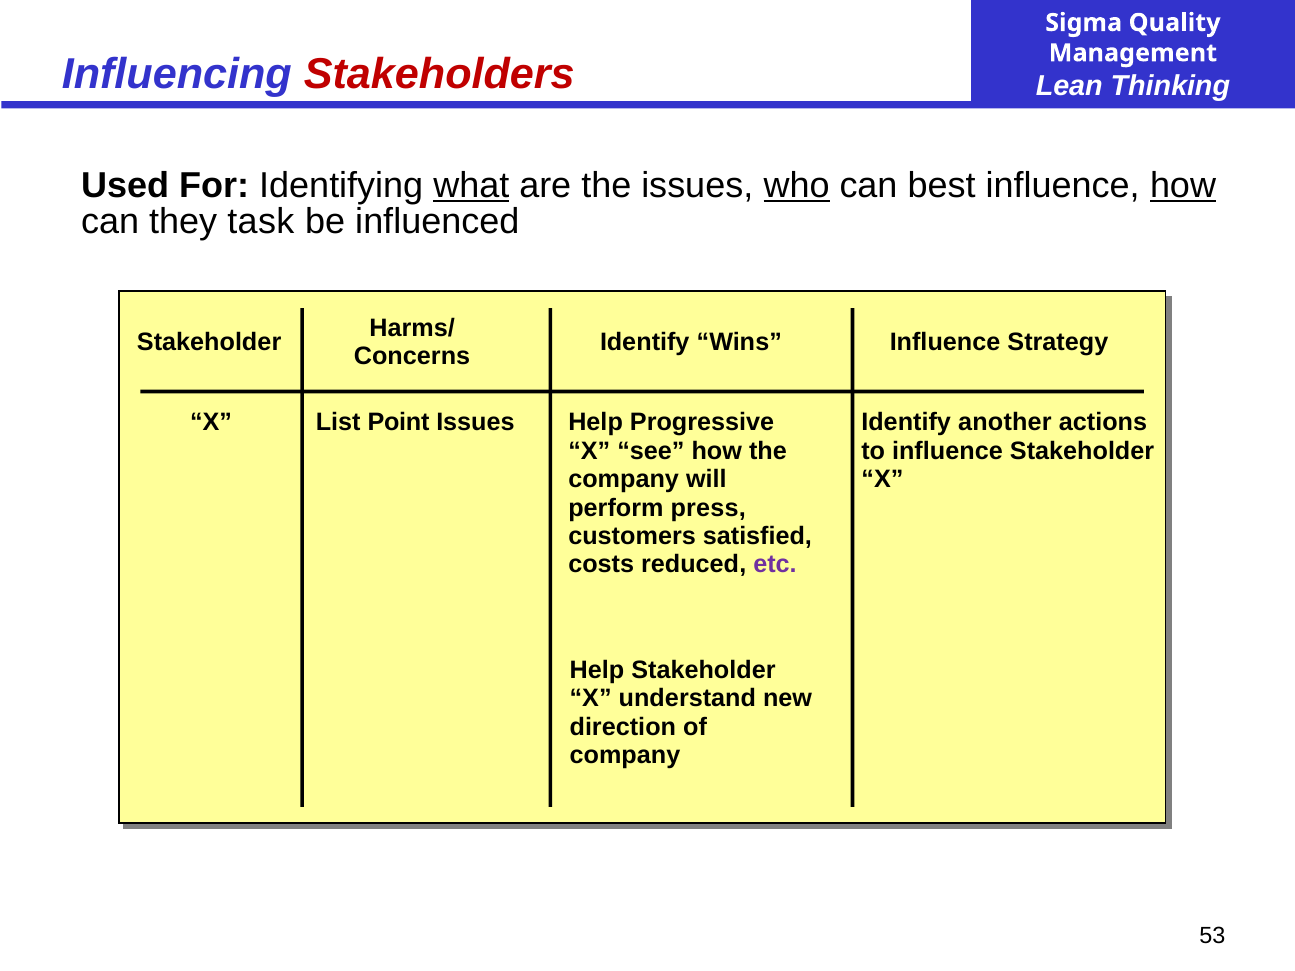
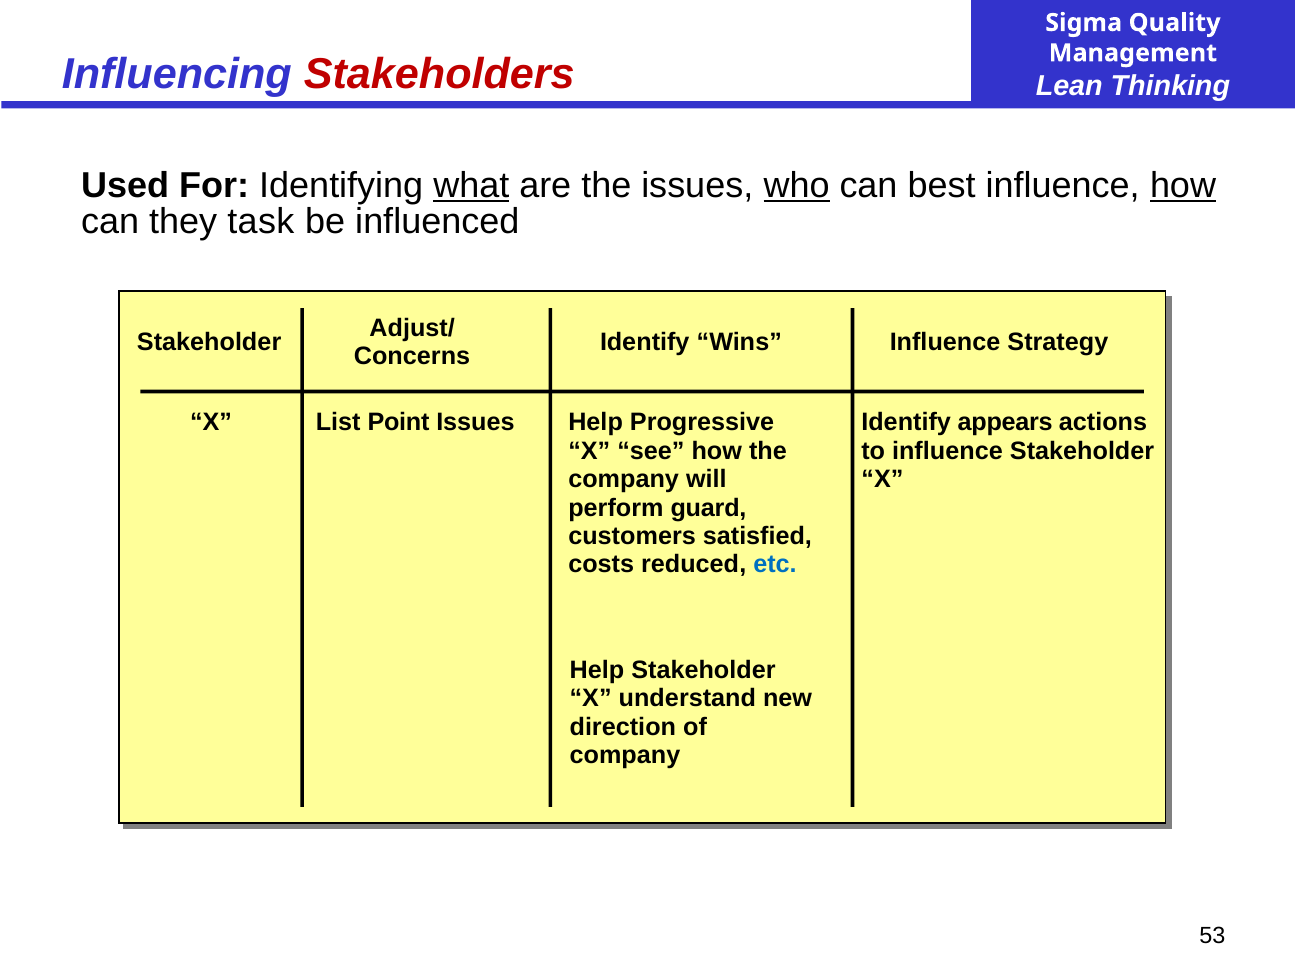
Harms/: Harms/ -> Adjust/
another: another -> appears
press: press -> guard
etc colour: purple -> blue
